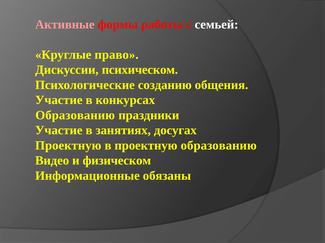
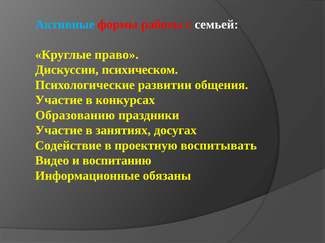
Активные colour: pink -> light blue
созданию: созданию -> развитии
Проектную at (68, 146): Проектную -> Содействие
проектную образованию: образованию -> воспитывать
физическом: физическом -> воспитанию
